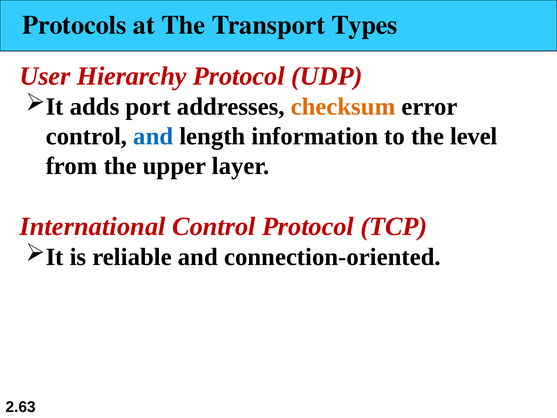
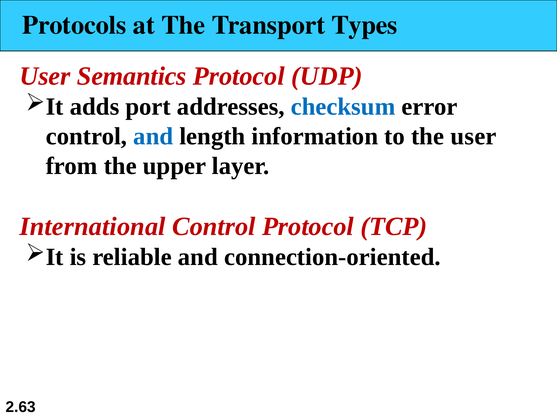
Hierarchy: Hierarchy -> Semantics
checksum colour: orange -> blue
the level: level -> user
